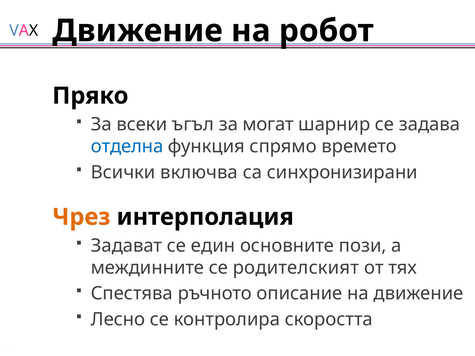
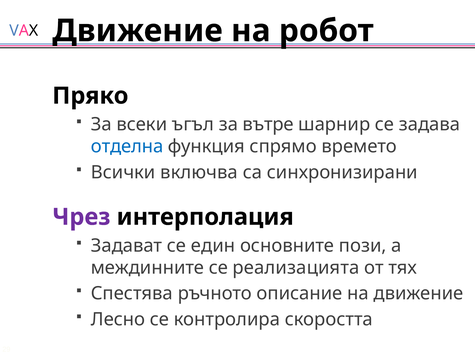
могат: могат -> вътре
Чрез colour: orange -> purple
родителският: родителският -> реализацията
